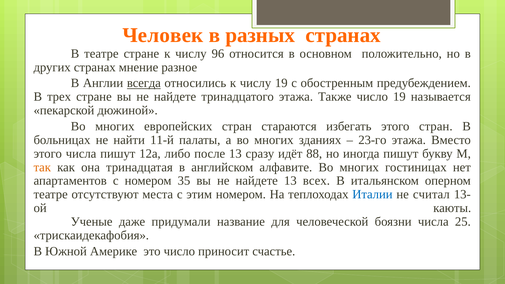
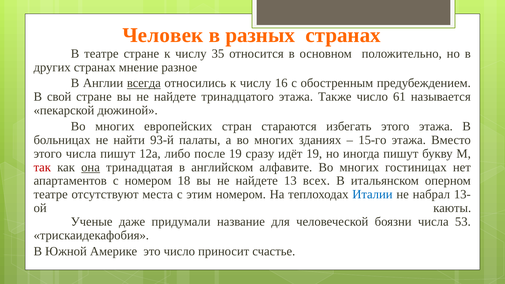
96: 96 -> 35
числу 19: 19 -> 16
трех: трех -> свой
число 19: 19 -> 61
этого стран: стран -> этажа
11-й: 11-й -> 93-й
23-го: 23-го -> 15-го
после 13: 13 -> 19
идёт 88: 88 -> 19
так colour: orange -> red
она underline: none -> present
35: 35 -> 18
считал: считал -> набрал
25: 25 -> 53
